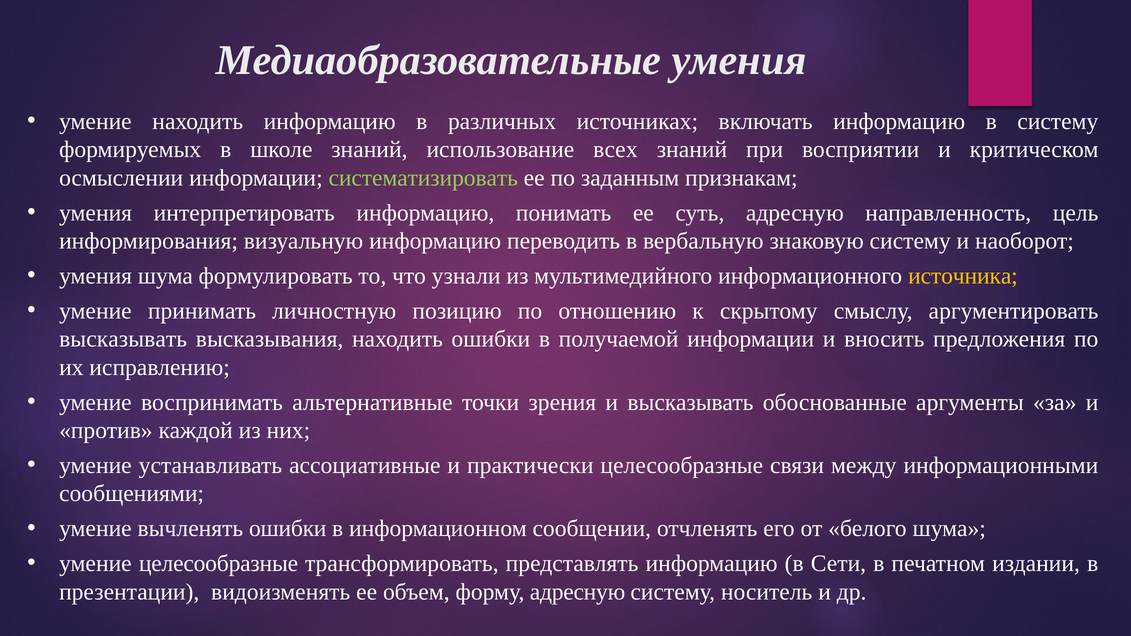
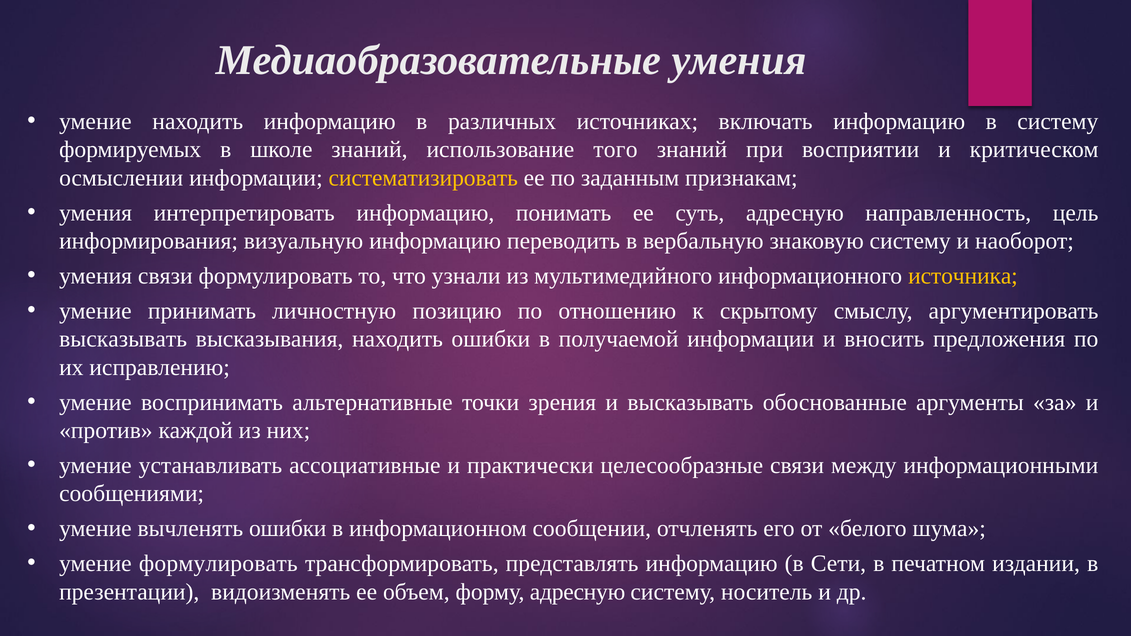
всех: всех -> того
систематизировать colour: light green -> yellow
умения шума: шума -> связи
умение целесообразные: целесообразные -> формулировать
